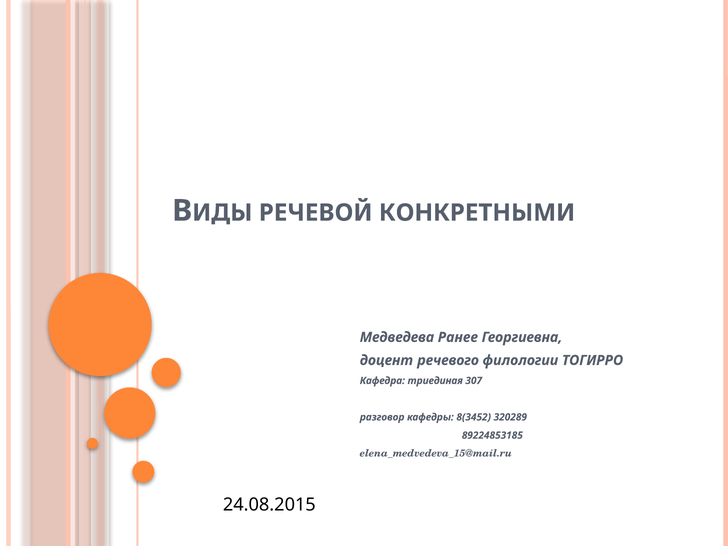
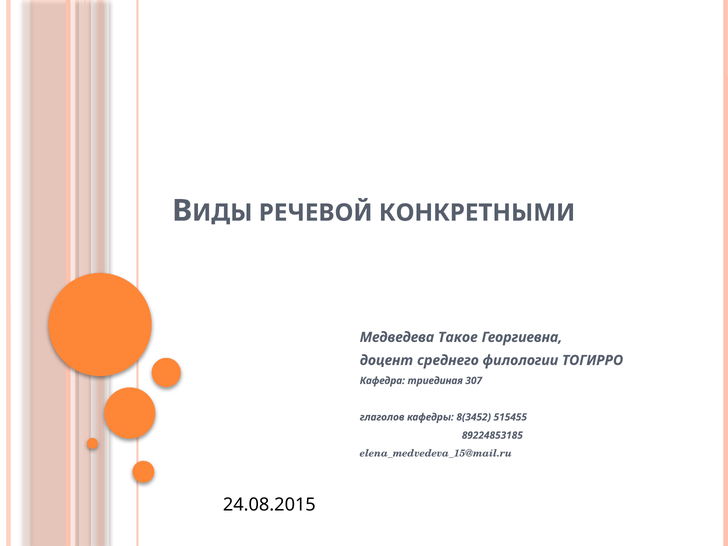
Ранее: Ранее -> Такое
речевого: речевого -> среднего
разговор: разговор -> глаголов
320289: 320289 -> 515455
